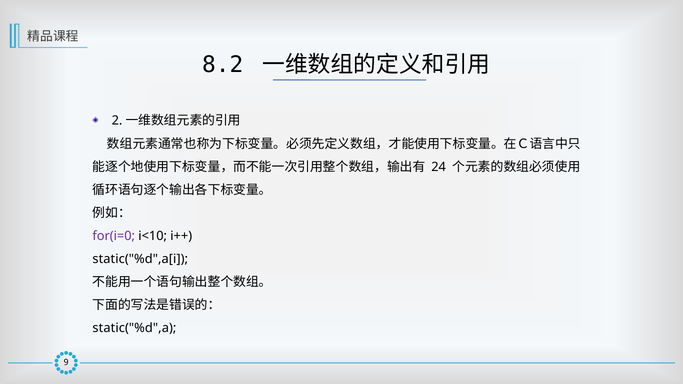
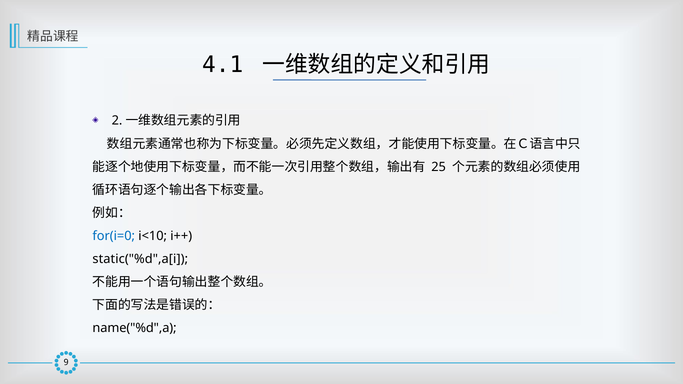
8.2: 8.2 -> 4.1
24: 24 -> 25
for(i=0 colour: purple -> blue
static("%d",a: static("%d",a -> name("%d",a
